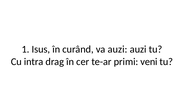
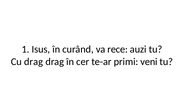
va auzi: auzi -> rece
Cu intra: intra -> drag
